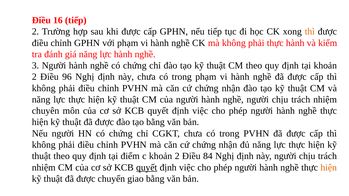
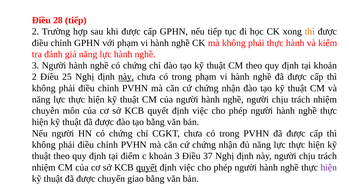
16: 16 -> 28
96: 96 -> 25
này at (126, 77) underline: none -> present
c khoản 2: 2 -> 3
84: 84 -> 37
hiện at (329, 168) colour: orange -> purple
